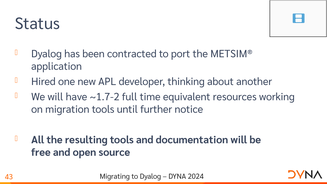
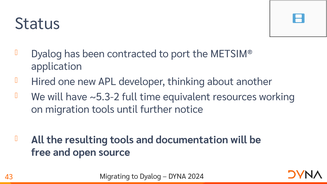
~1.7-2: ~1.7-2 -> ~5.3-2
